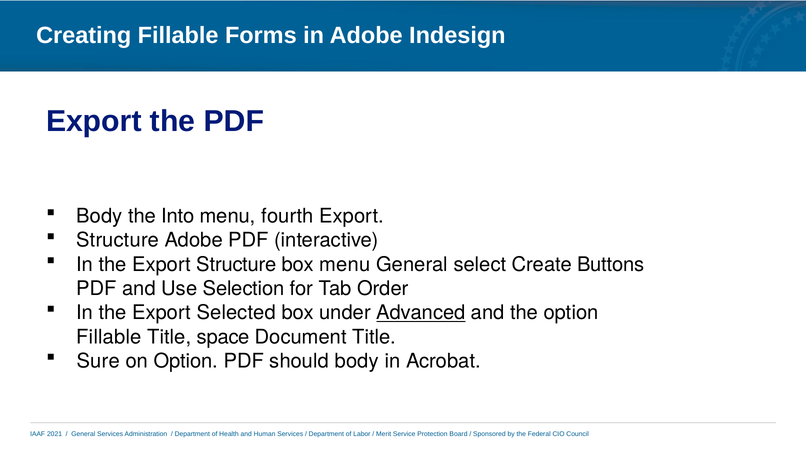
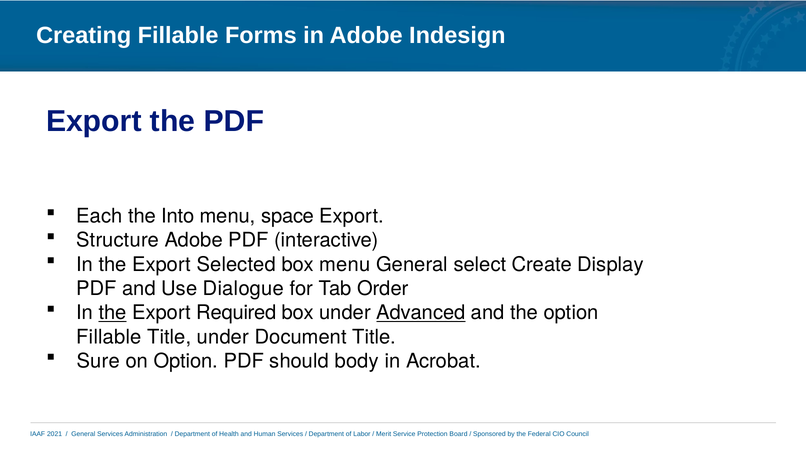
Body at (99, 216): Body -> Each
fourth: fourth -> space
Export Structure: Structure -> Selected
Buttons: Buttons -> Display
Selection: Selection -> Dialogue
the at (113, 313) underline: none -> present
Selected: Selected -> Required
Title space: space -> under
